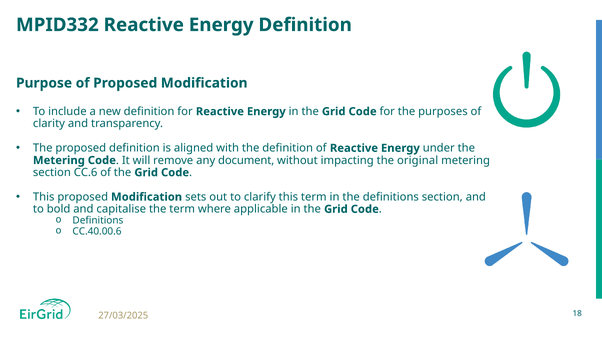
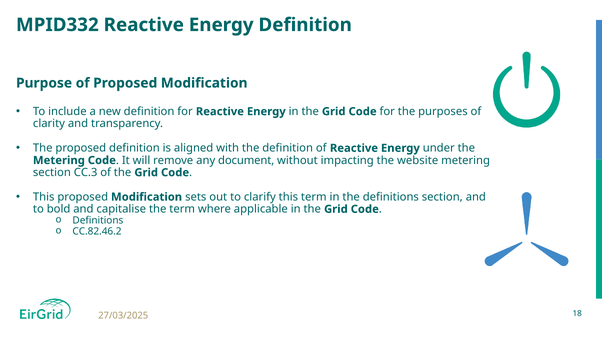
original: original -> website
CC.6: CC.6 -> CC.3
CC.40.00.6: CC.40.00.6 -> CC.82.46.2
